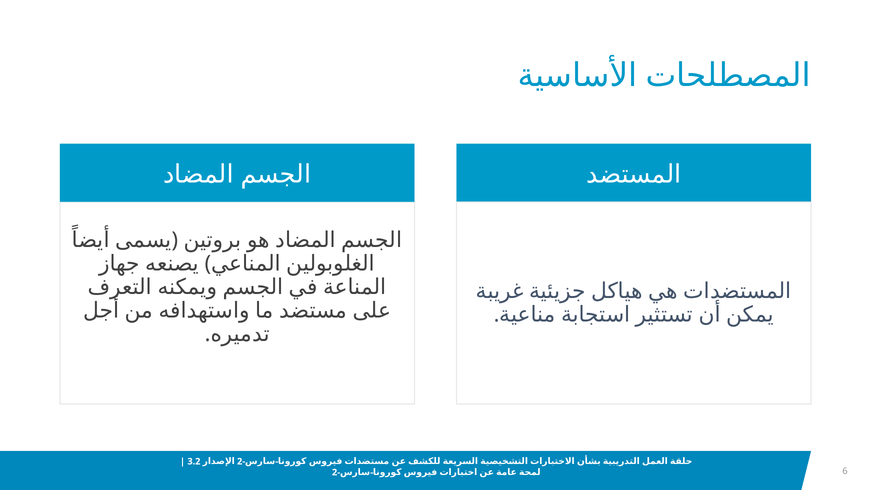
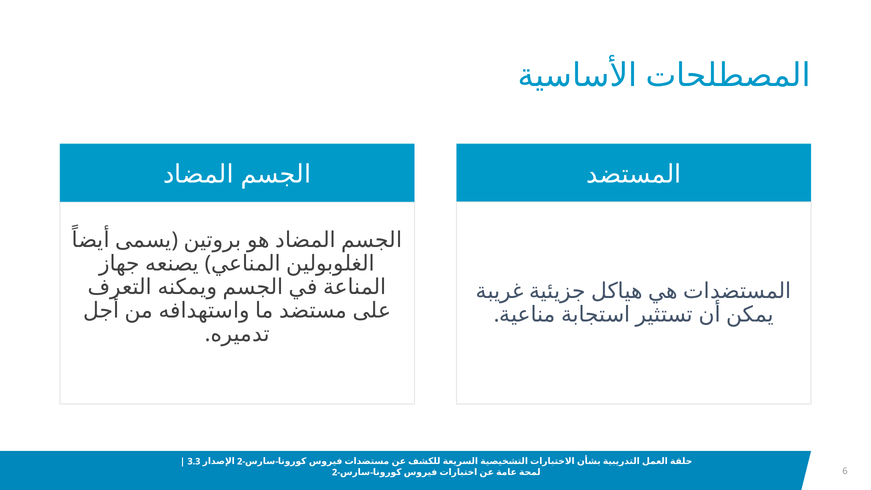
3.2: 3.2 -> 3.3
